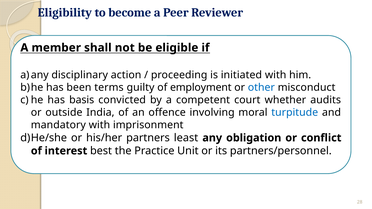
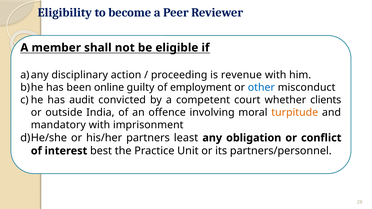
initiated: initiated -> revenue
terms: terms -> online
basis: basis -> audit
audits: audits -> clients
turpitude colour: blue -> orange
